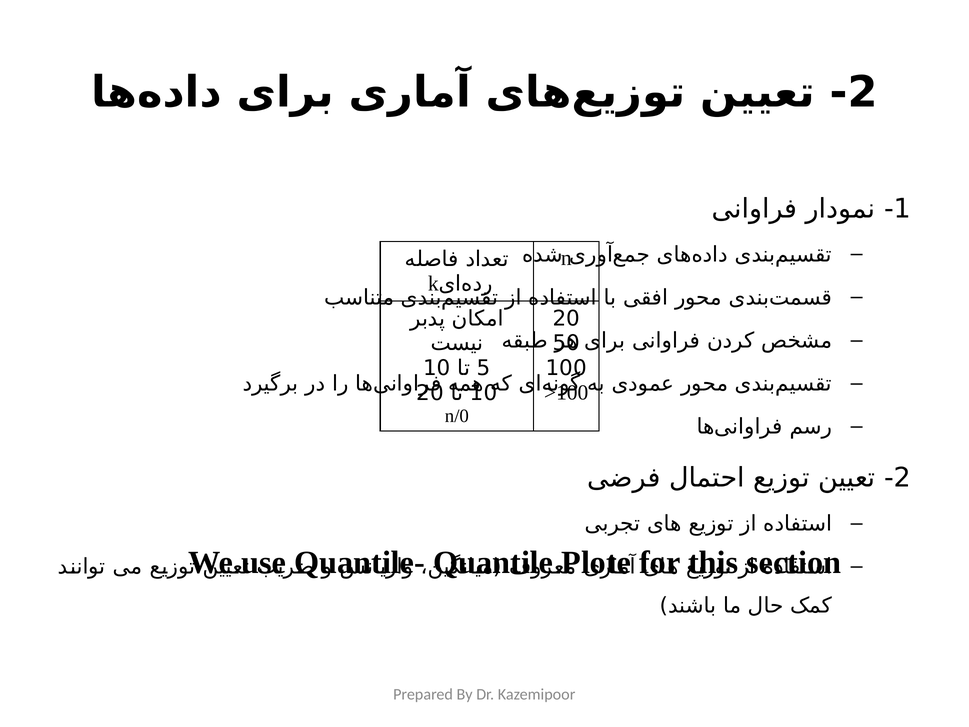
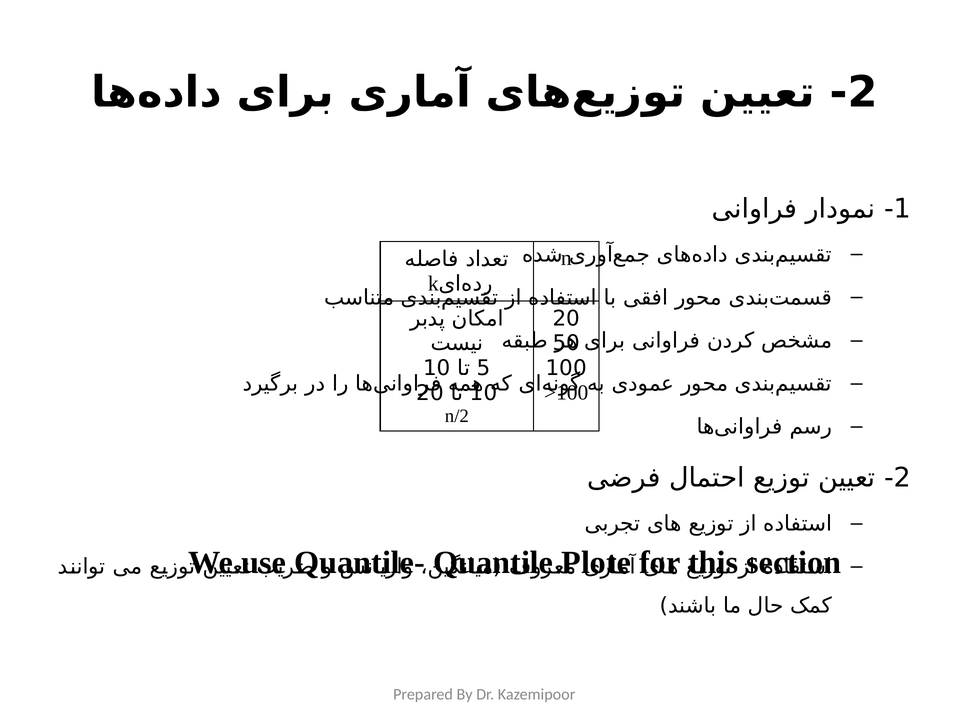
n/0: n/0 -> n/2
